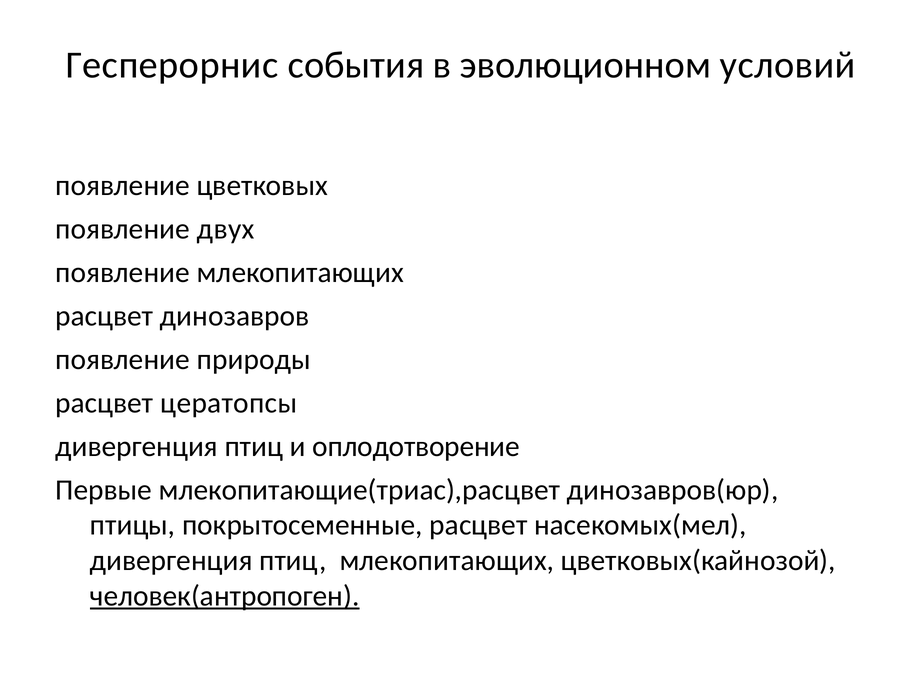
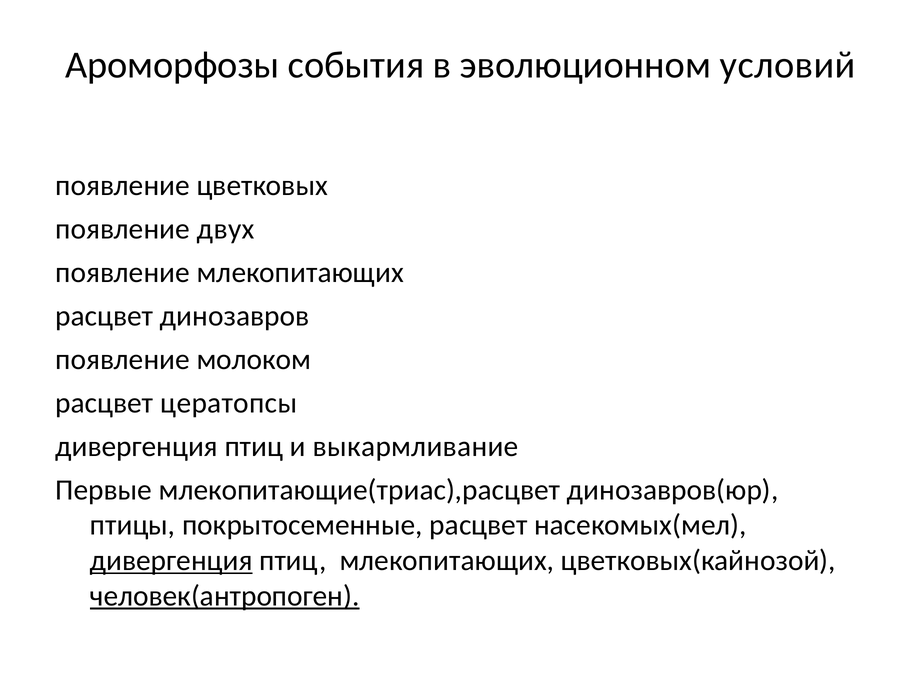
Гесперорнис: Гесперорнис -> Ароморфозы
природы: природы -> молоком
оплодотворение: оплодотворение -> выкармливание
дивергенция at (171, 561) underline: none -> present
